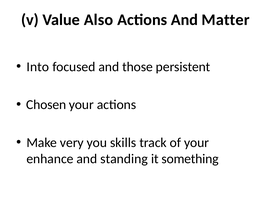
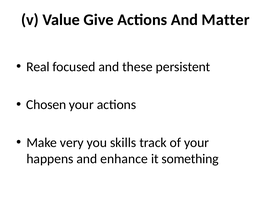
Also: Also -> Give
Into: Into -> Real
those: those -> these
enhance: enhance -> happens
standing: standing -> enhance
